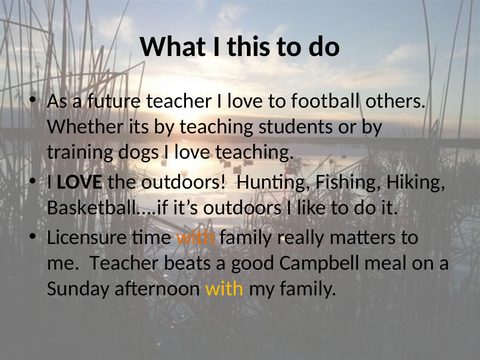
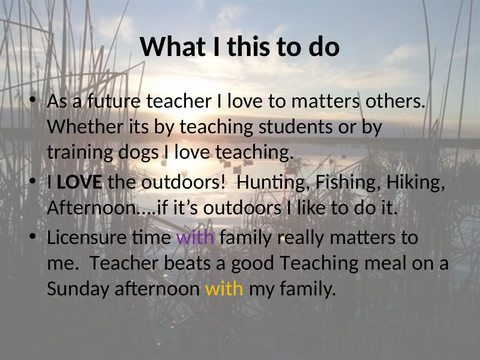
to football: football -> matters
Basketball….if: Basketball….if -> Afternoon….if
with at (195, 237) colour: orange -> purple
good Campbell: Campbell -> Teaching
